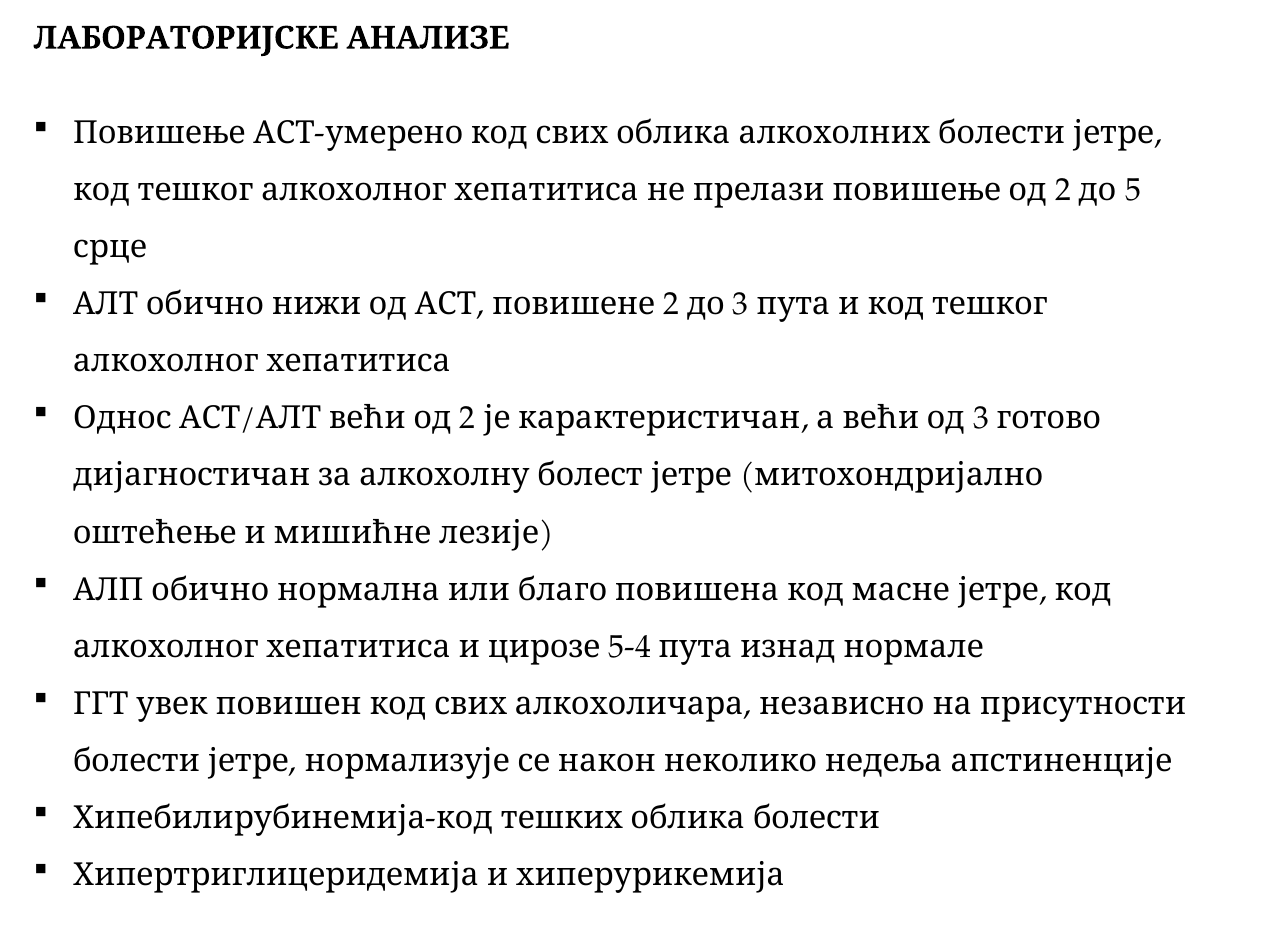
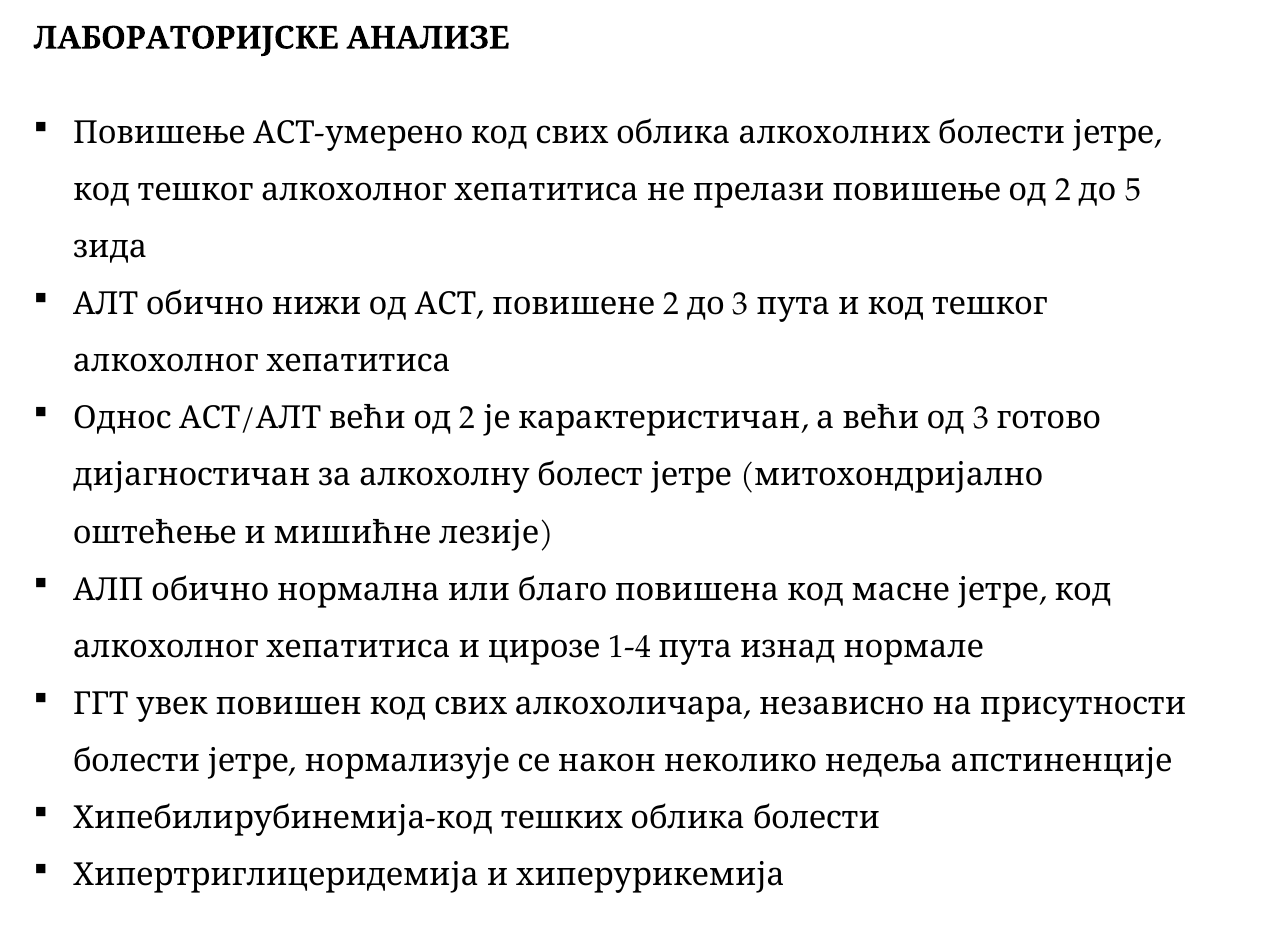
срце: срце -> зида
5-4: 5-4 -> 1-4
